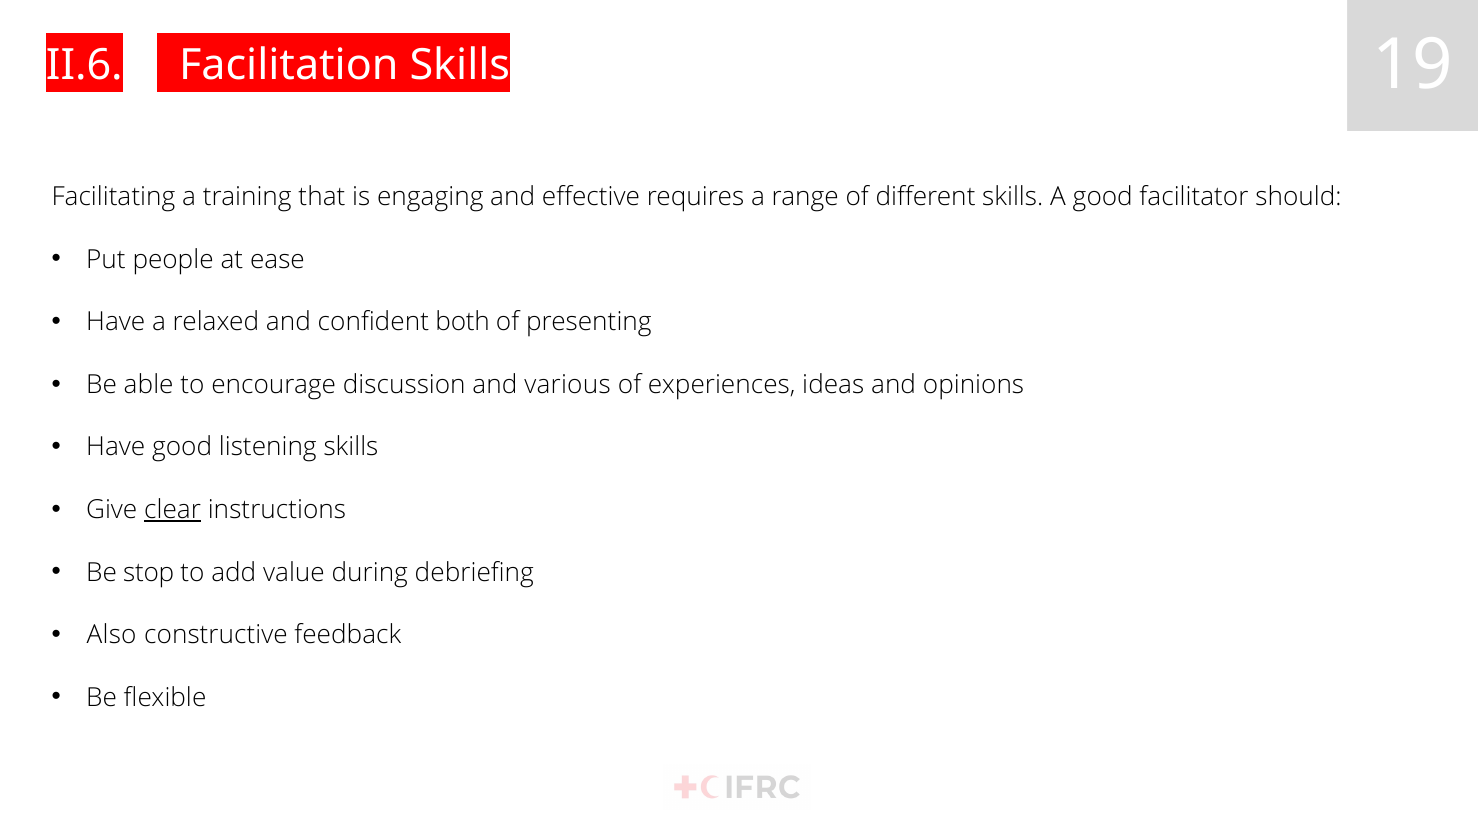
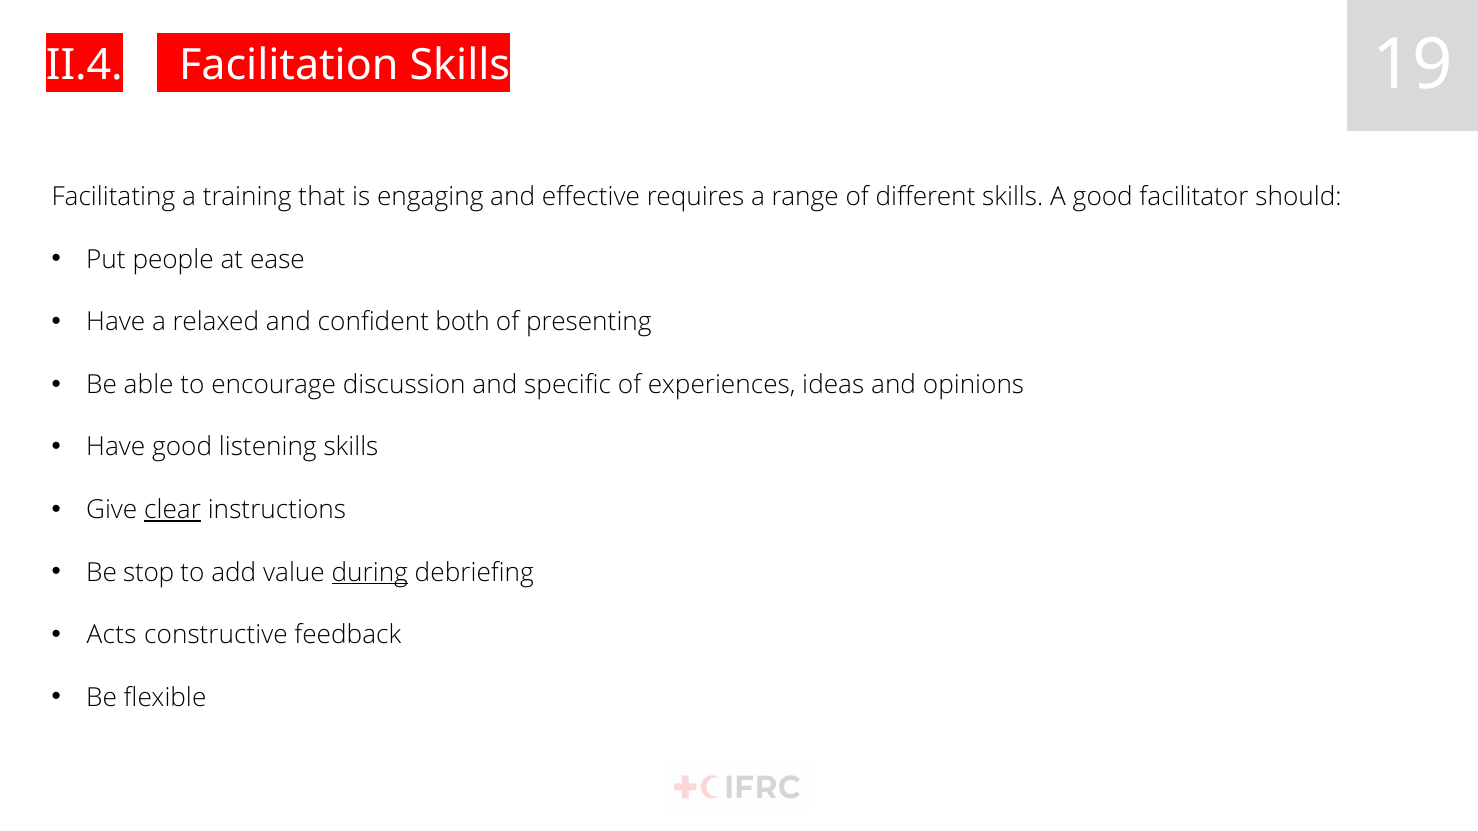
II.6: II.6 -> II.4
various: various -> specific
during underline: none -> present
Also: Also -> Acts
